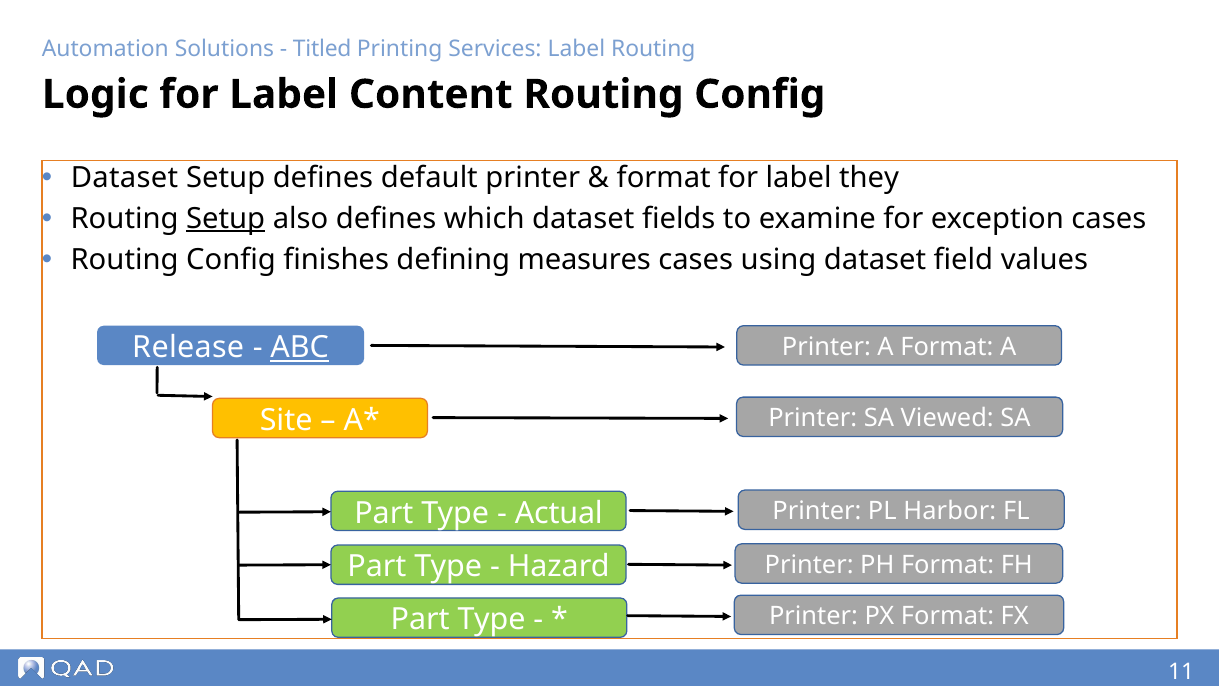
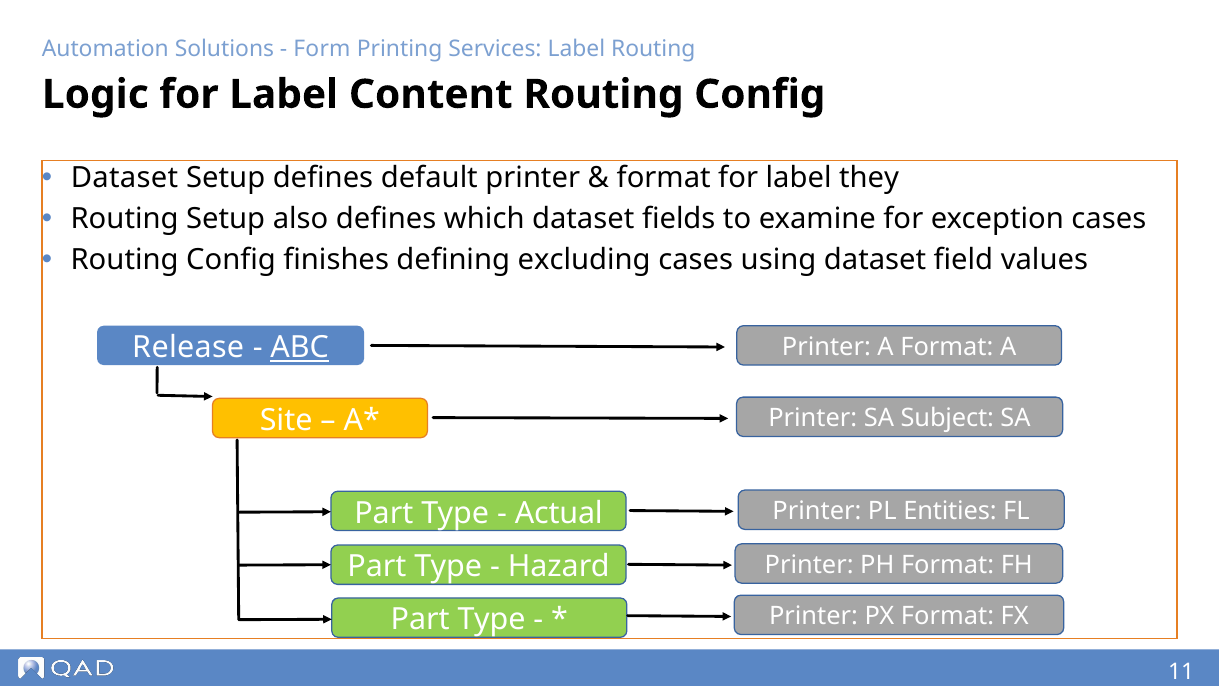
Titled: Titled -> Form
Setup at (226, 219) underline: present -> none
measures: measures -> excluding
Viewed: Viewed -> Subject
Harbor: Harbor -> Entities
